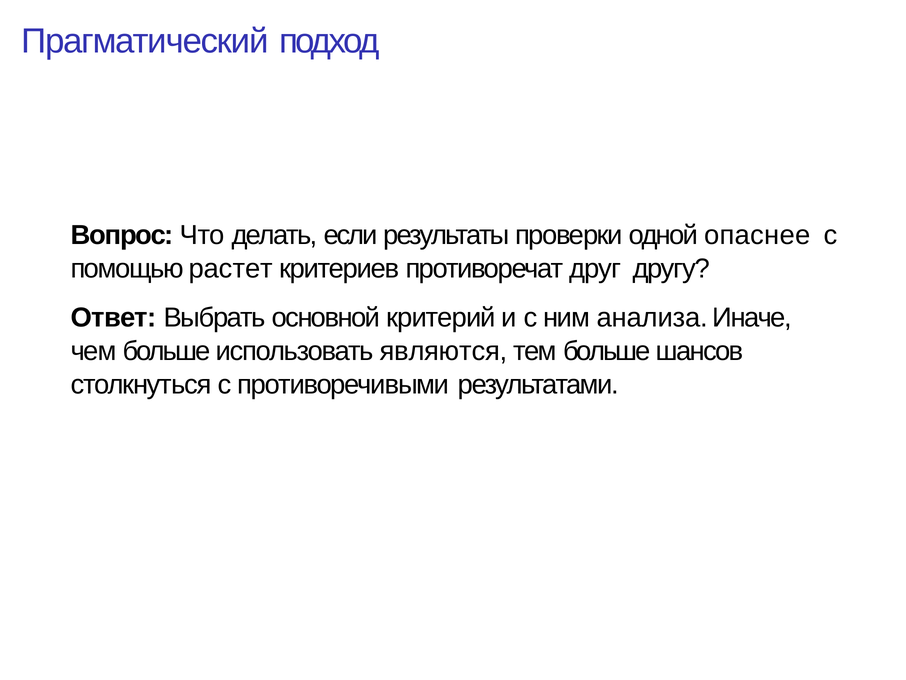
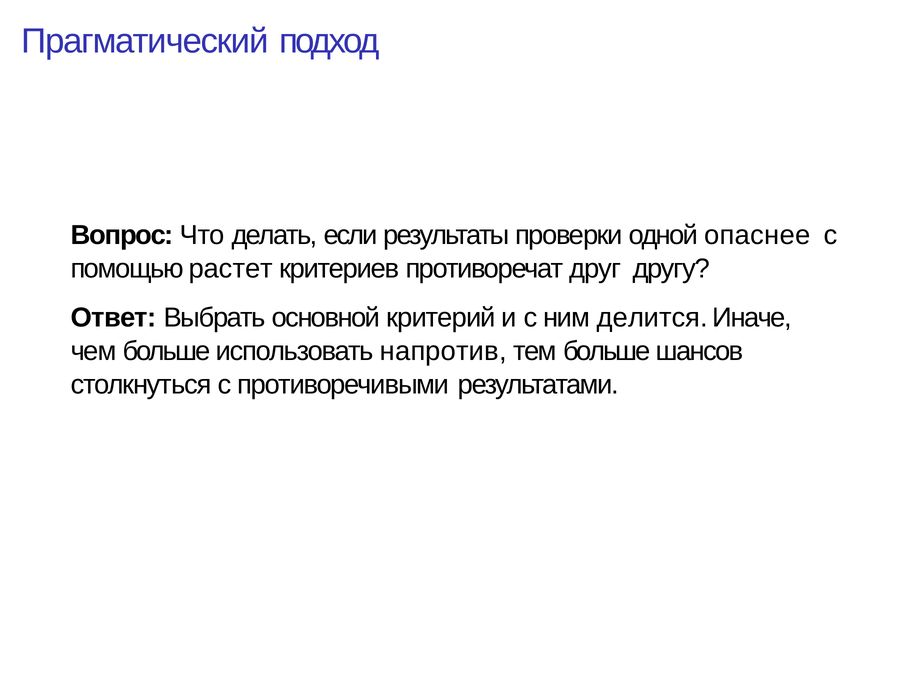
анализа: анализа -> делится
являются: являются -> напротив
